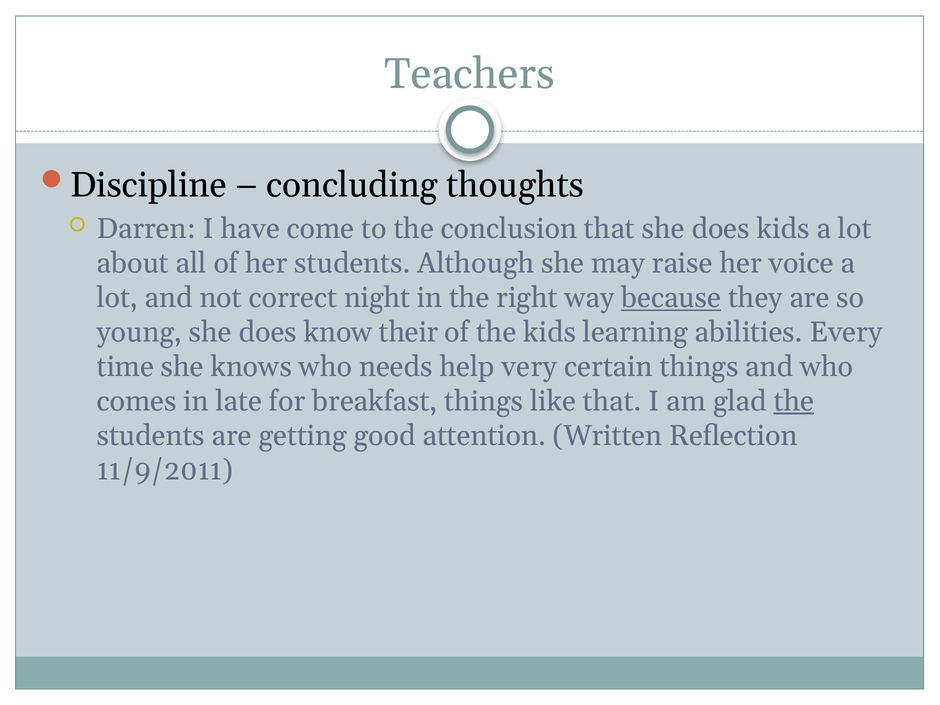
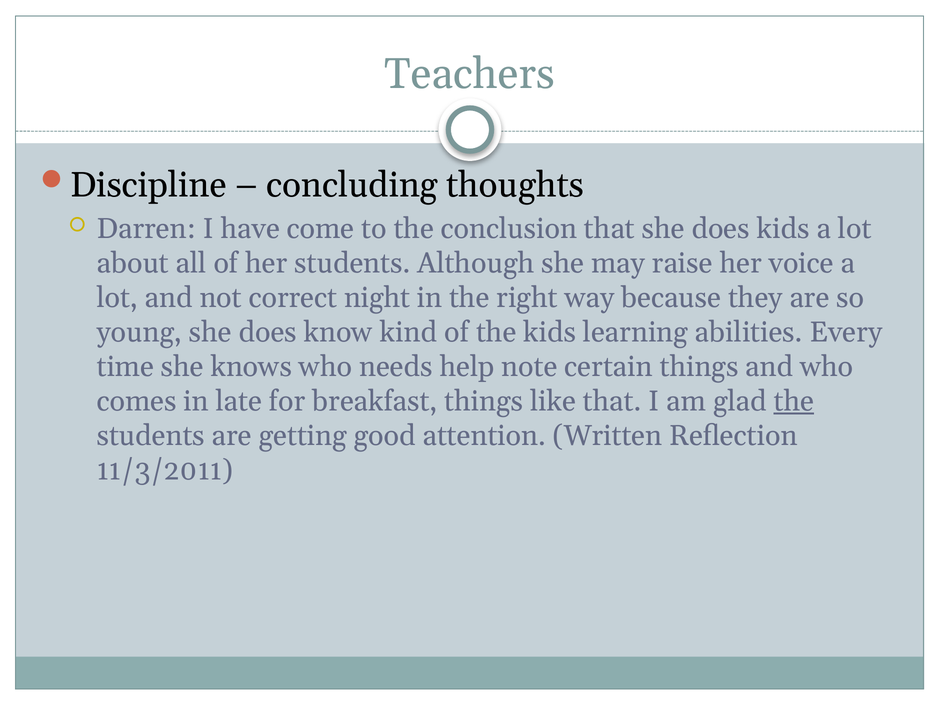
because underline: present -> none
their: their -> kind
very: very -> note
11/9/2011: 11/9/2011 -> 11/3/2011
